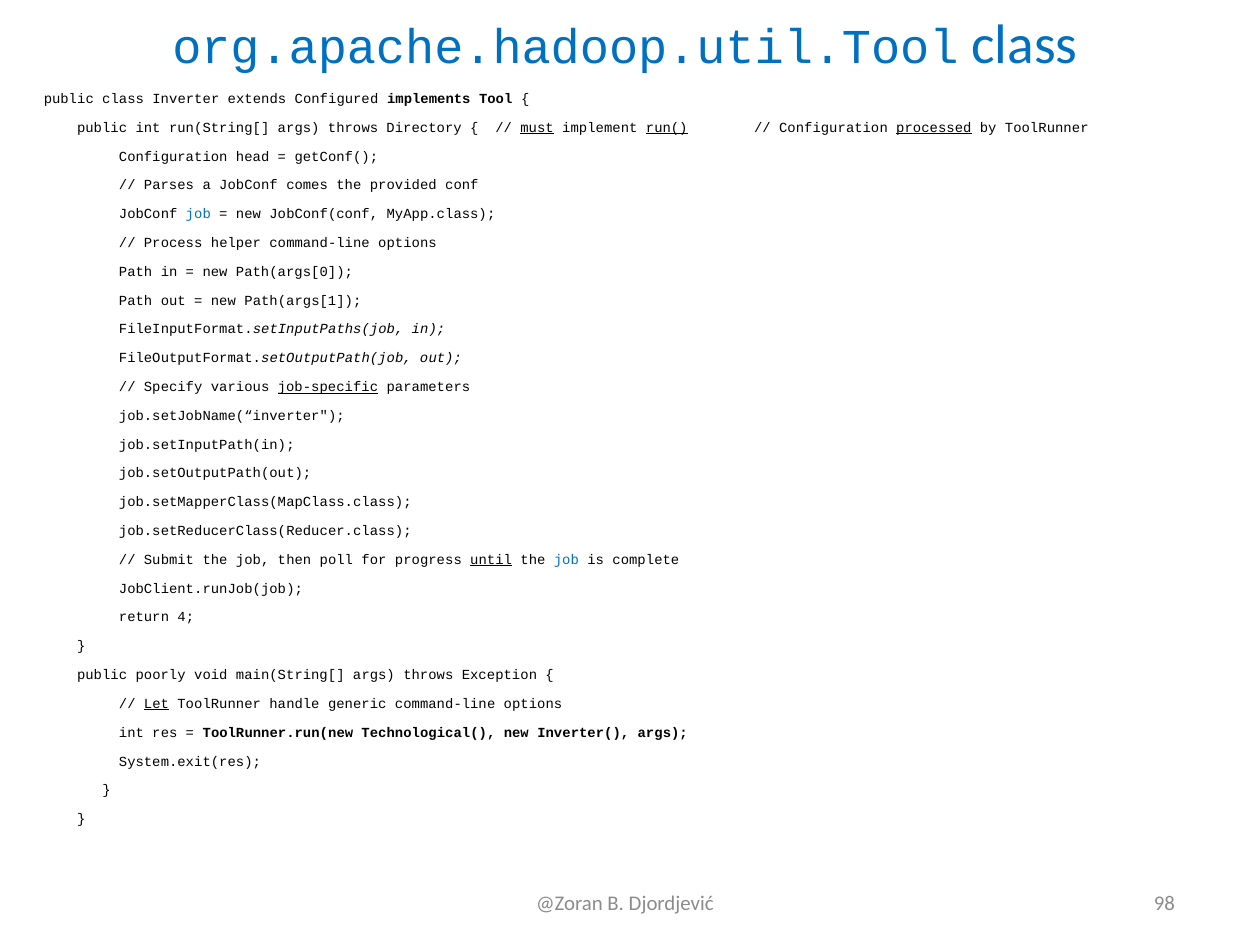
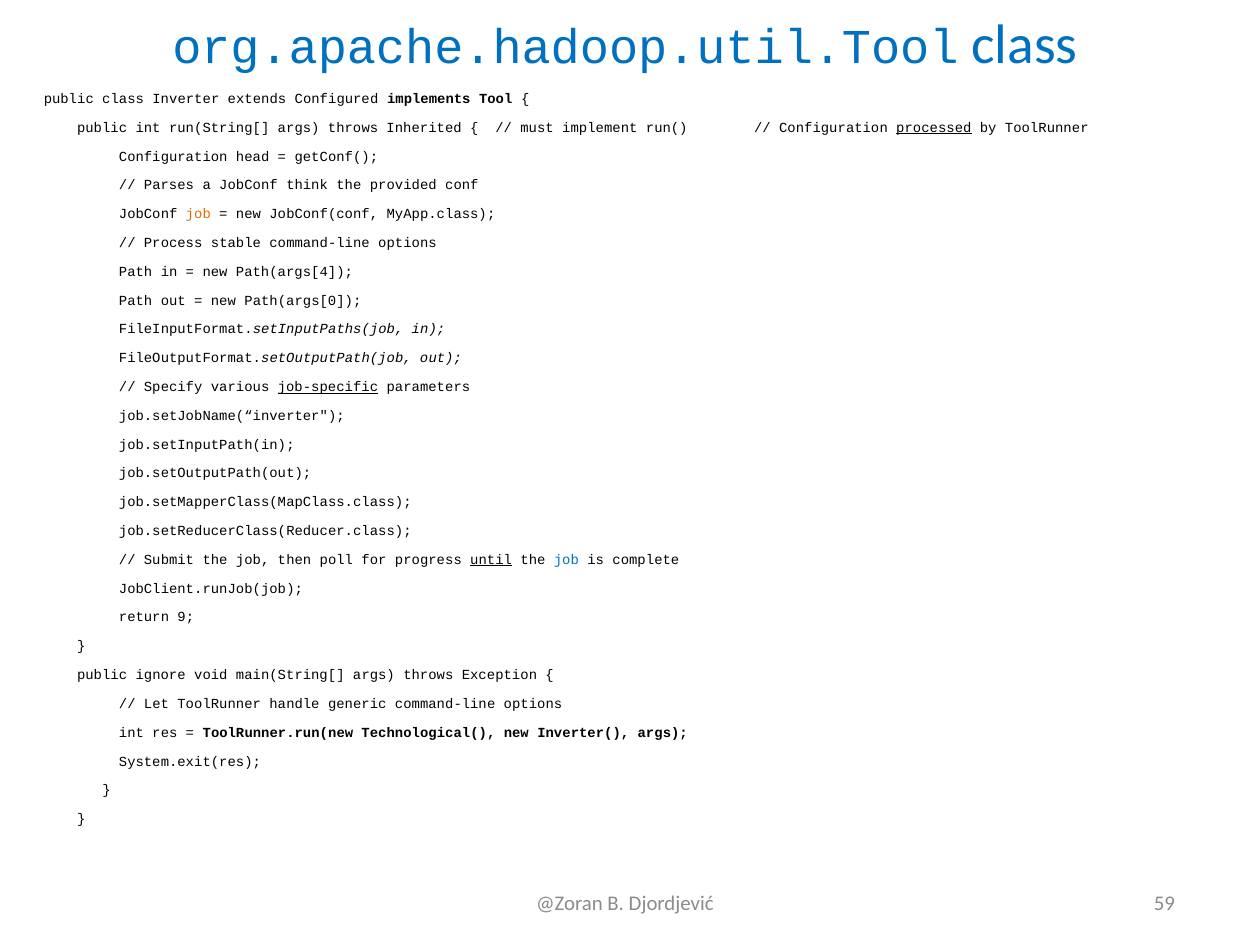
Directory: Directory -> Inherited
must underline: present -> none
run( underline: present -> none
comes: comes -> think
job at (198, 214) colour: blue -> orange
helper: helper -> stable
Path(args[0: Path(args[0 -> Path(args[4
Path(args[1: Path(args[1 -> Path(args[0
4: 4 -> 9
poorly: poorly -> ignore
Let underline: present -> none
98: 98 -> 59
